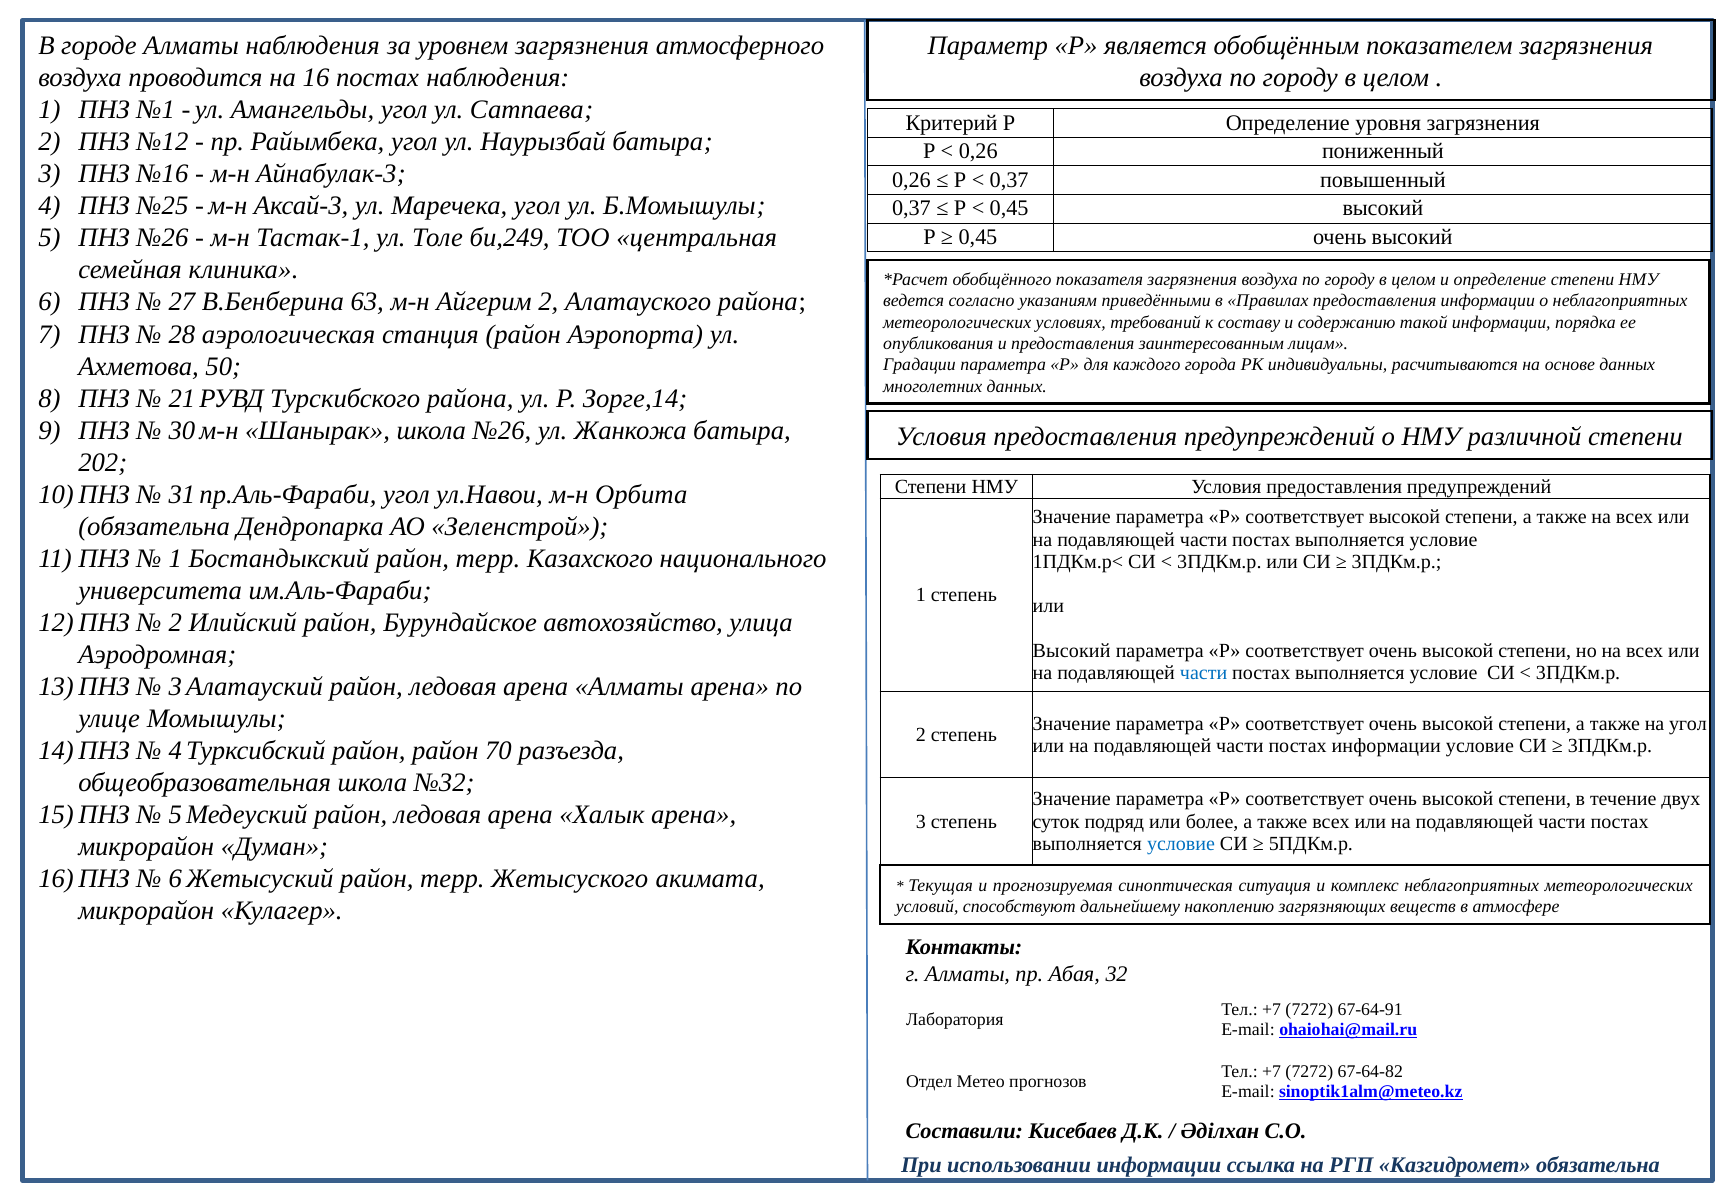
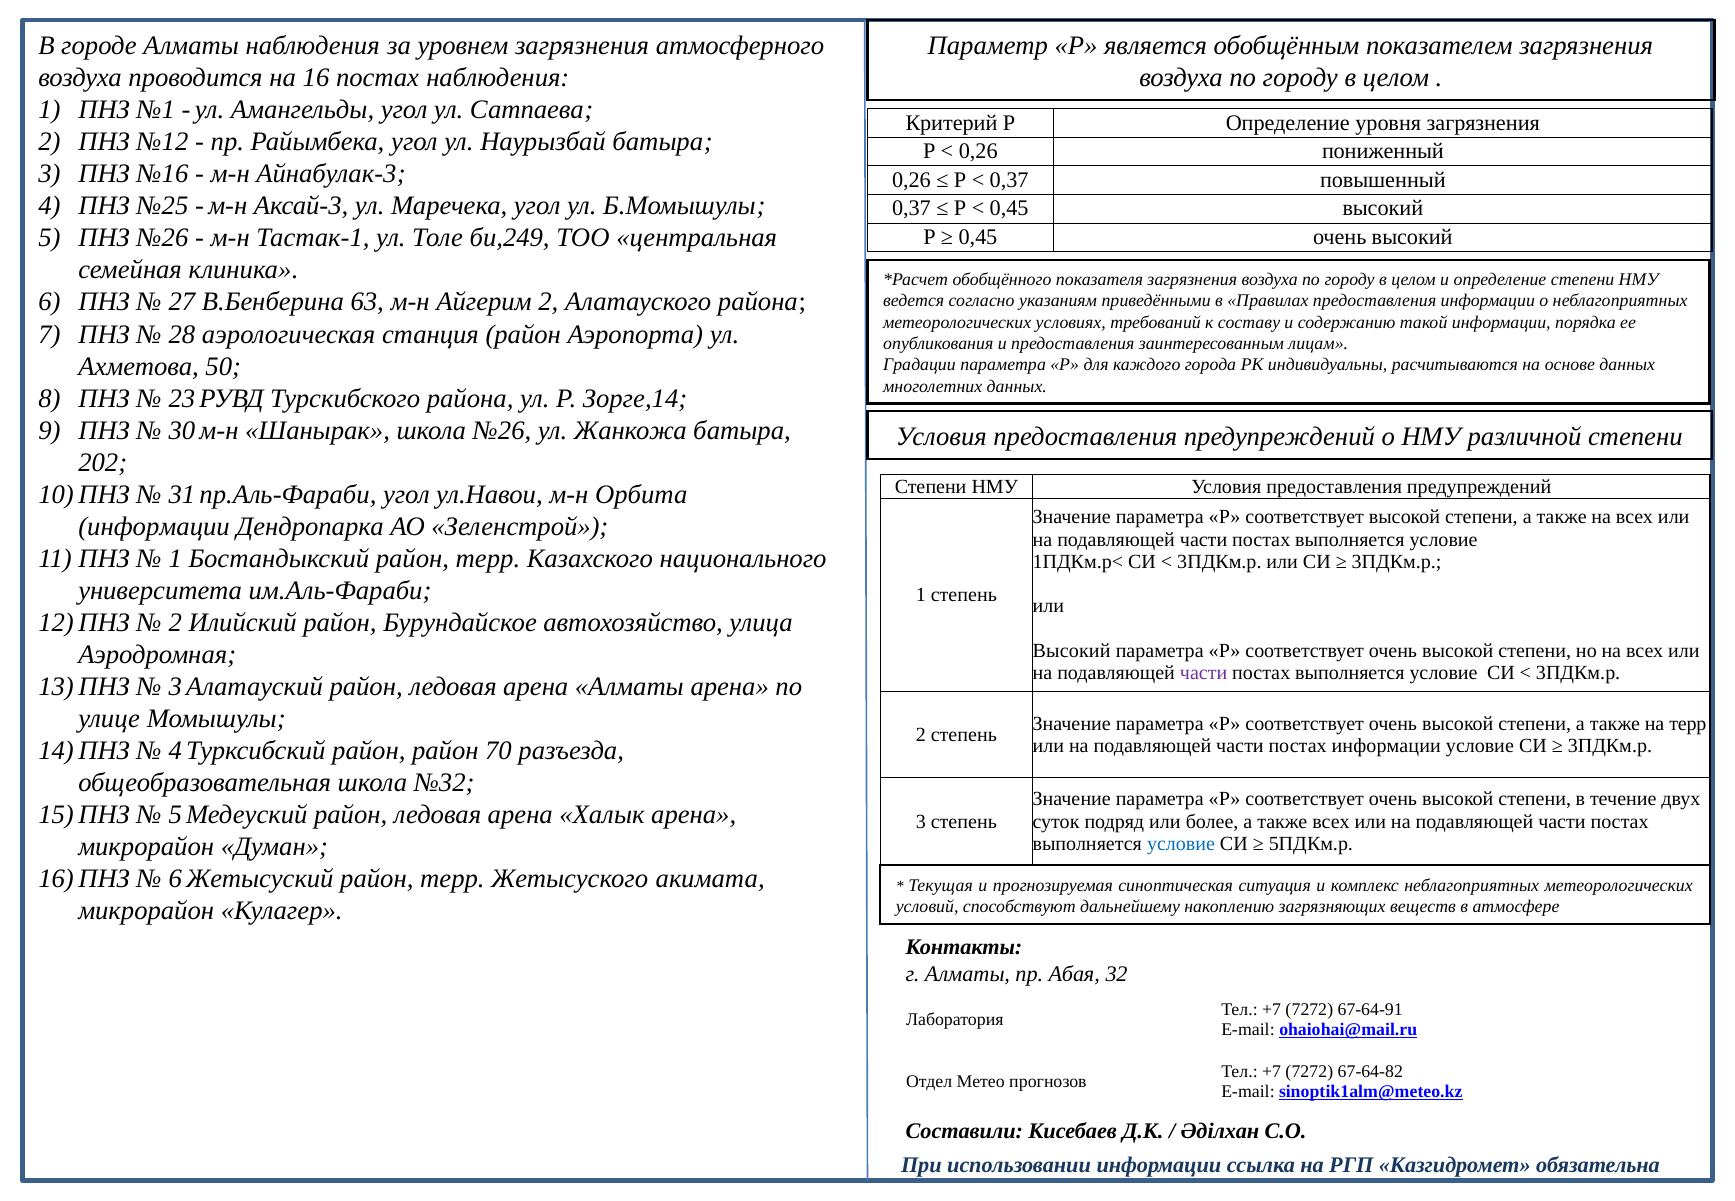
21: 21 -> 23
обязательна at (154, 526): обязательна -> информации
части at (1204, 673) colour: blue -> purple
на угол: угол -> терр
